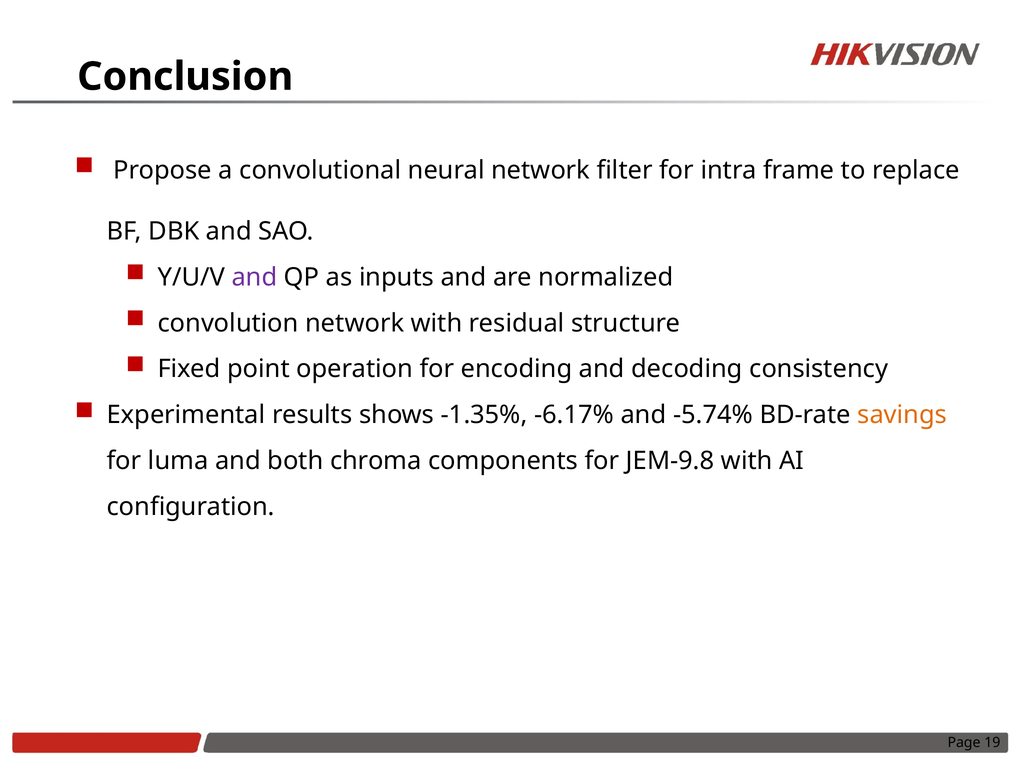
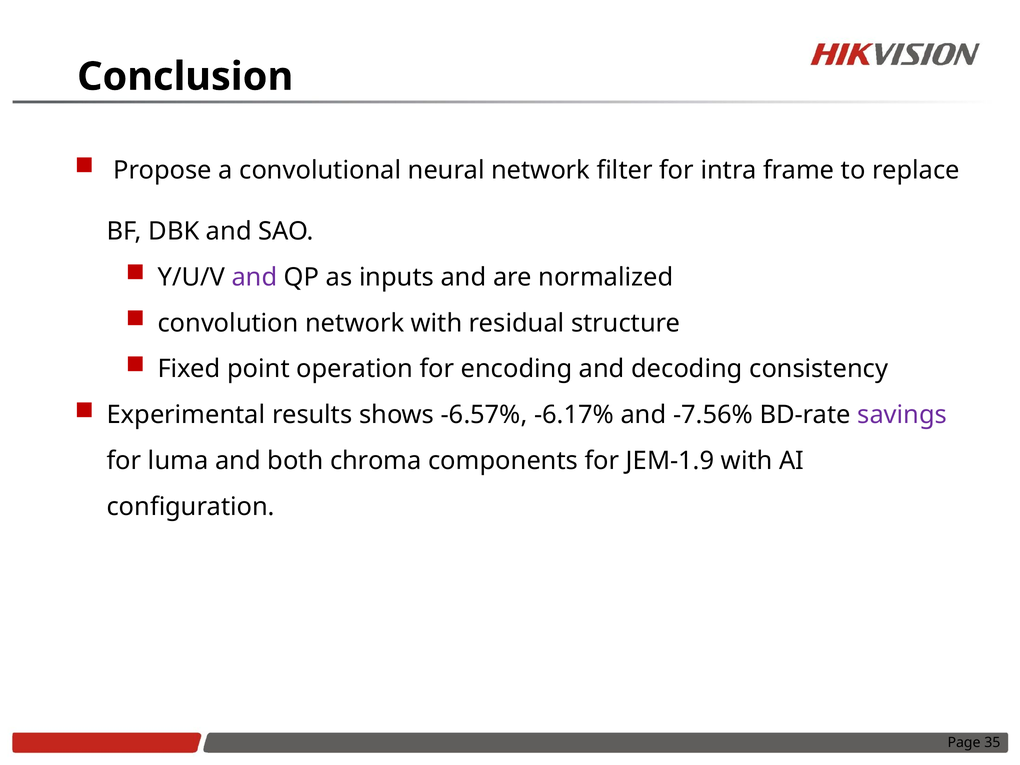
-1.35%: -1.35% -> -6.57%
-5.74%: -5.74% -> -7.56%
savings colour: orange -> purple
JEM-9.8: JEM-9.8 -> JEM-1.9
19: 19 -> 35
